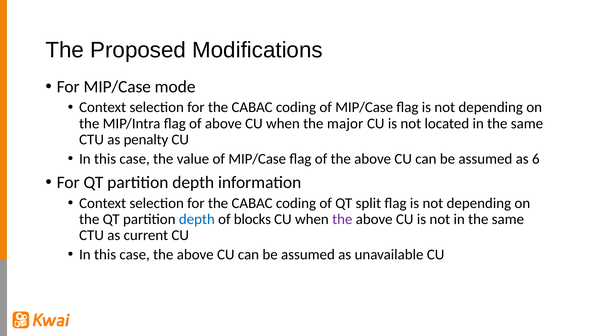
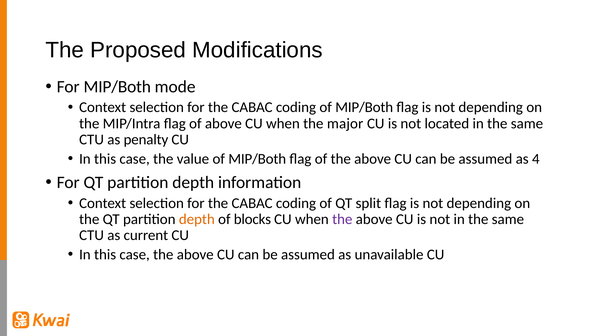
For MIP/Case: MIP/Case -> MIP/Both
coding of MIP/Case: MIP/Case -> MIP/Both
value of MIP/Case: MIP/Case -> MIP/Both
6: 6 -> 4
depth at (197, 219) colour: blue -> orange
